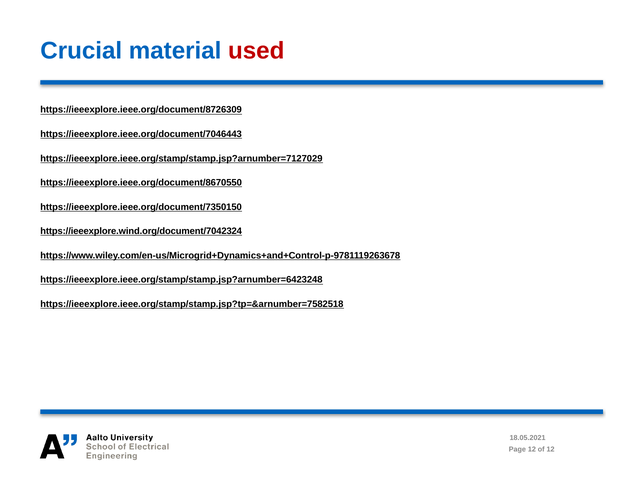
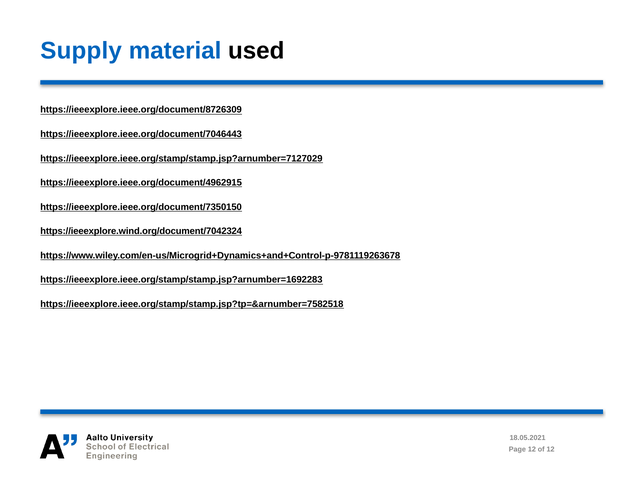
Crucial: Crucial -> Supply
used colour: red -> black
https://ieeexplore.ieee.org/document/8670550: https://ieeexplore.ieee.org/document/8670550 -> https://ieeexplore.ieee.org/document/4962915
https://ieeexplore.ieee.org/stamp/stamp.jsp?arnumber=6423248: https://ieeexplore.ieee.org/stamp/stamp.jsp?arnumber=6423248 -> https://ieeexplore.ieee.org/stamp/stamp.jsp?arnumber=1692283
